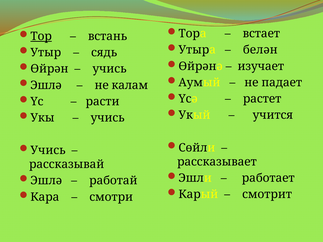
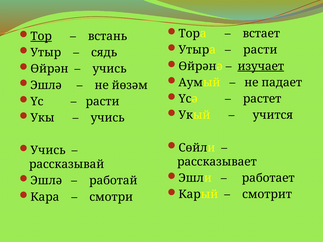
белән at (260, 50): белән -> расти
изучает underline: none -> present
калам: калам -> йөзәм
